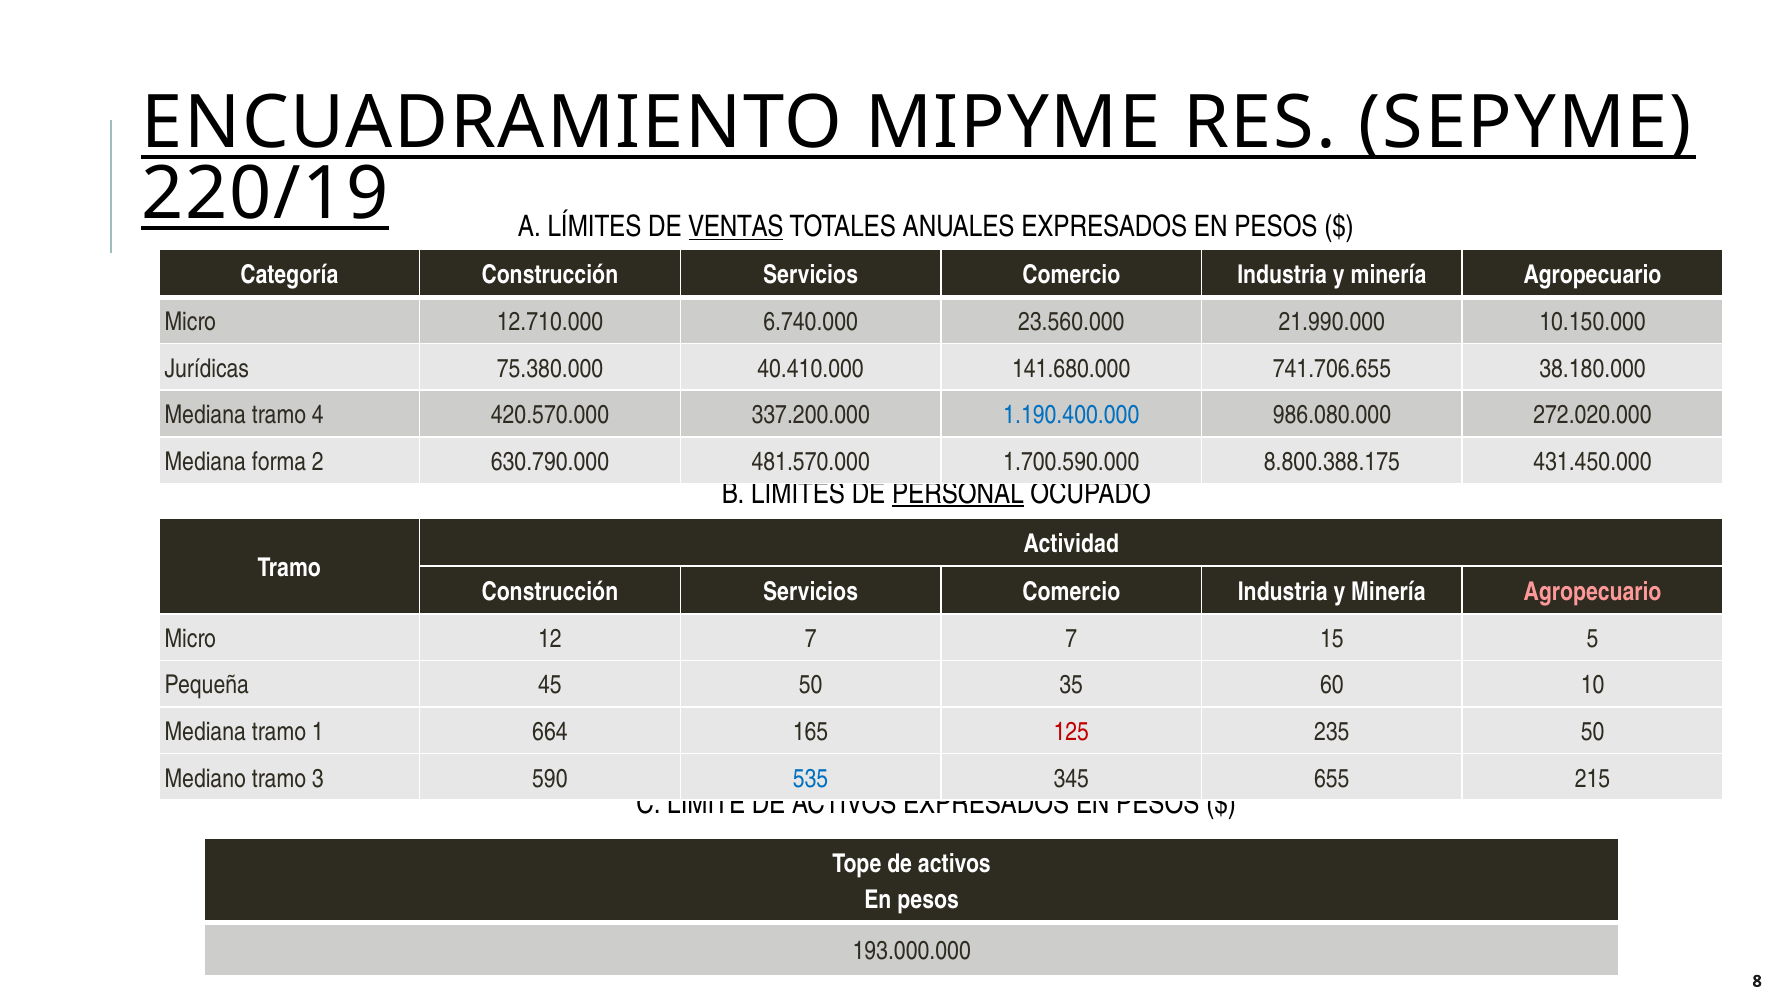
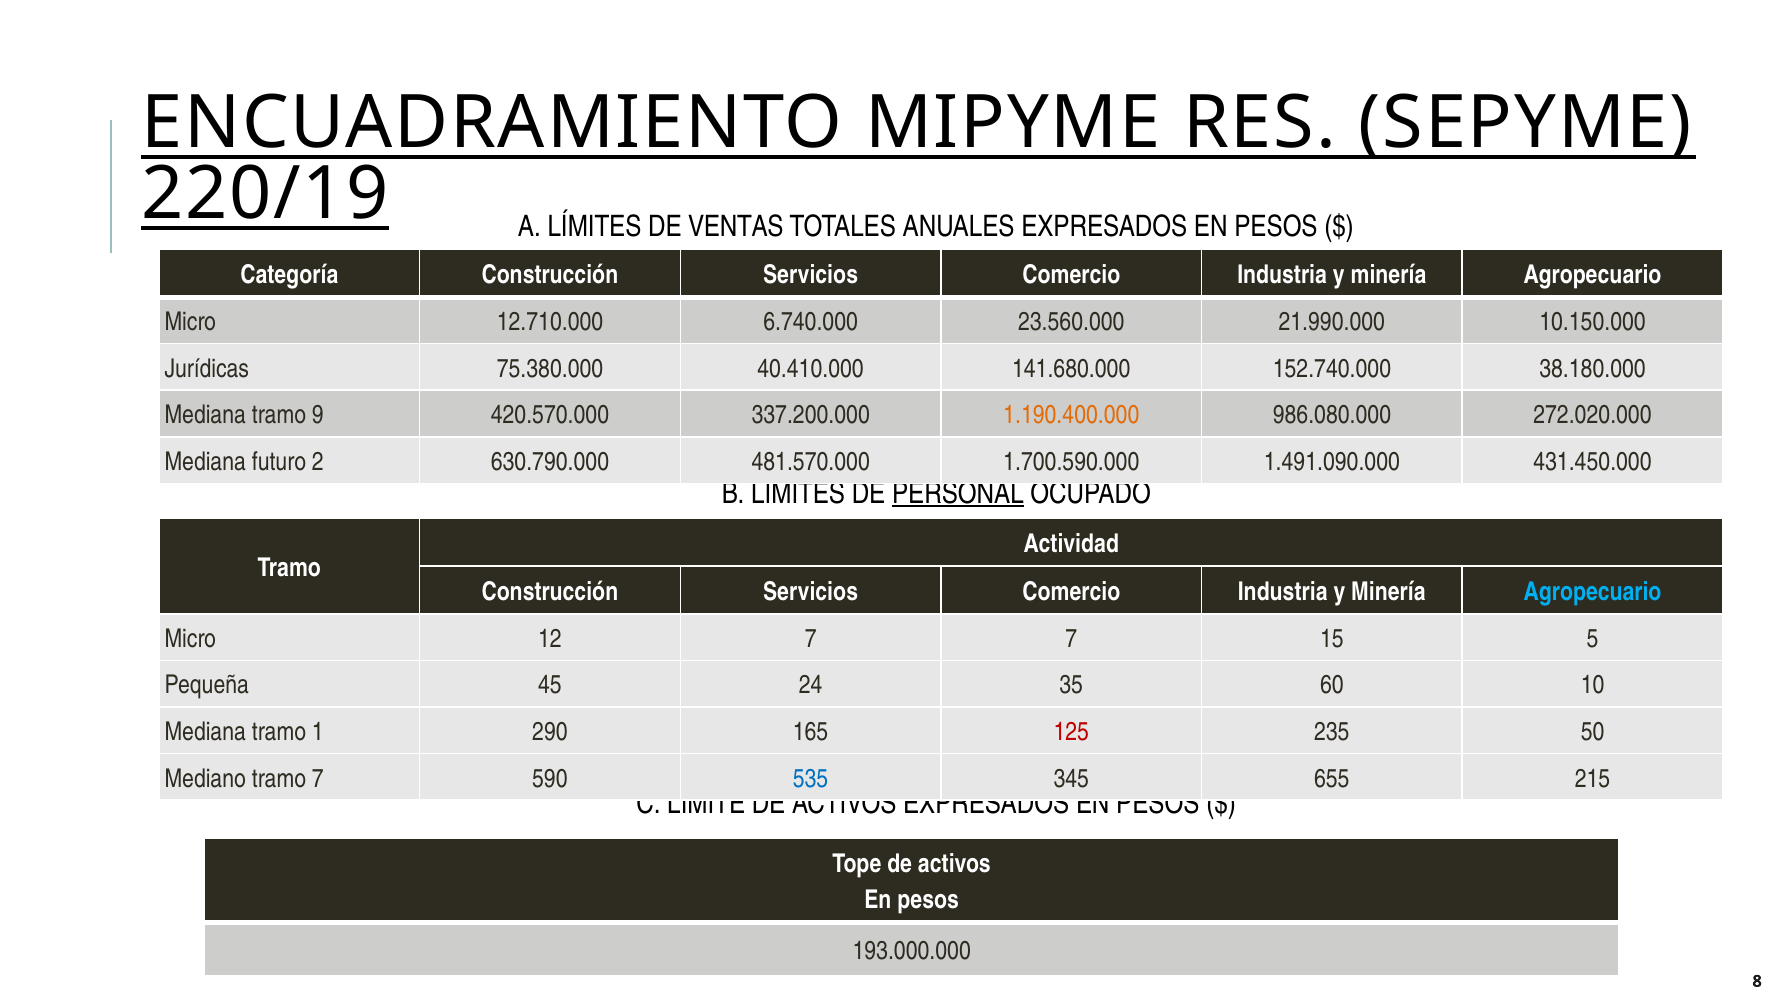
VENTAS underline: present -> none
741.706.655: 741.706.655 -> 152.740.000
4: 4 -> 9
1.190.400.000 colour: blue -> orange
forma: forma -> futuro
8.800.388.175: 8.800.388.175 -> 1.491.090.000
Agropecuario at (1593, 592) colour: pink -> light blue
45 50: 50 -> 24
664: 664 -> 290
tramo 3: 3 -> 7
